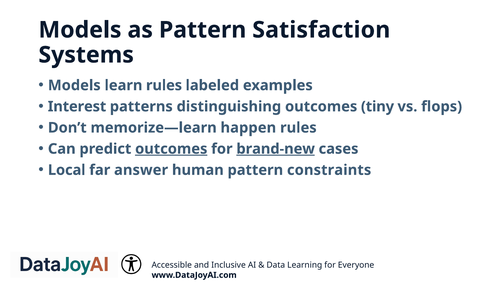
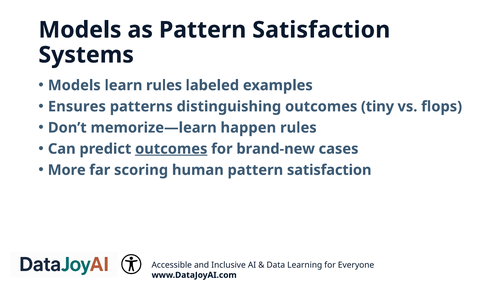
Interest: Interest -> Ensures
brand-new underline: present -> none
Local: Local -> More
answer: answer -> scoring
human pattern constraints: constraints -> satisfaction
